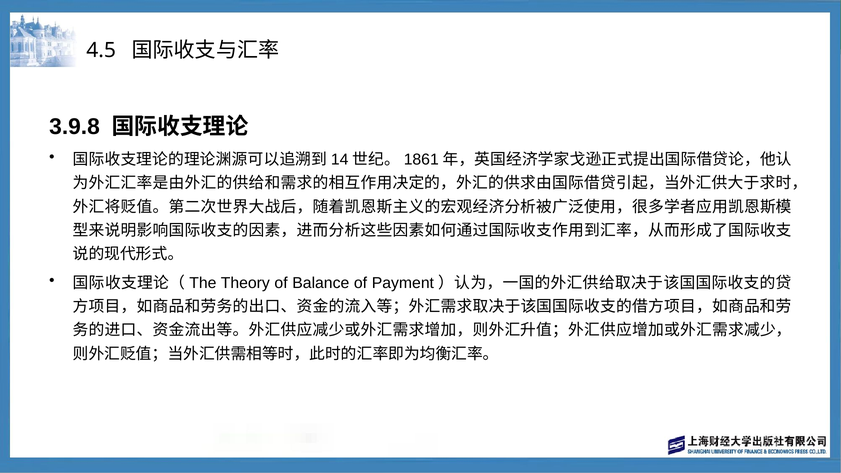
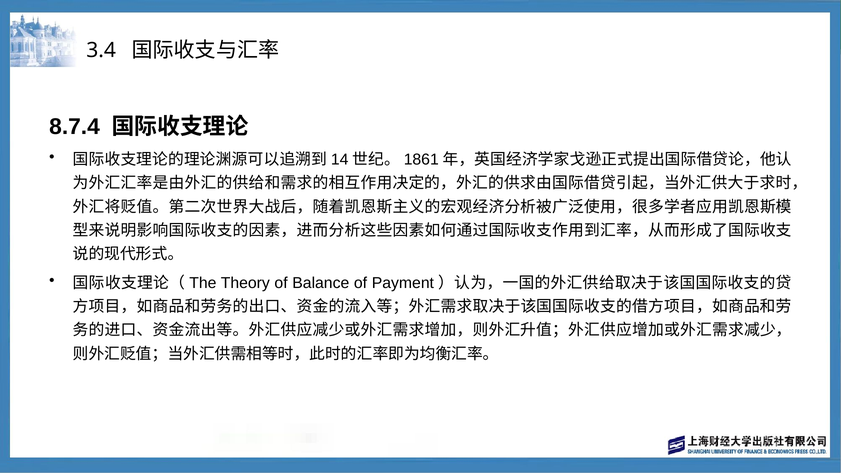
4.5: 4.5 -> 3.4
3.9.8: 3.9.8 -> 8.7.4
